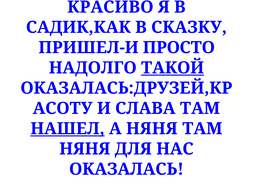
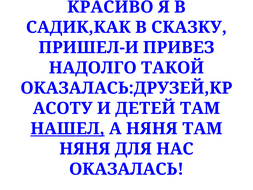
ПРОСТО: ПРОСТО -> ПРИВЕЗ
ТАКОЙ underline: present -> none
СЛАВА: СЛАВА -> ДЕТЕЙ
